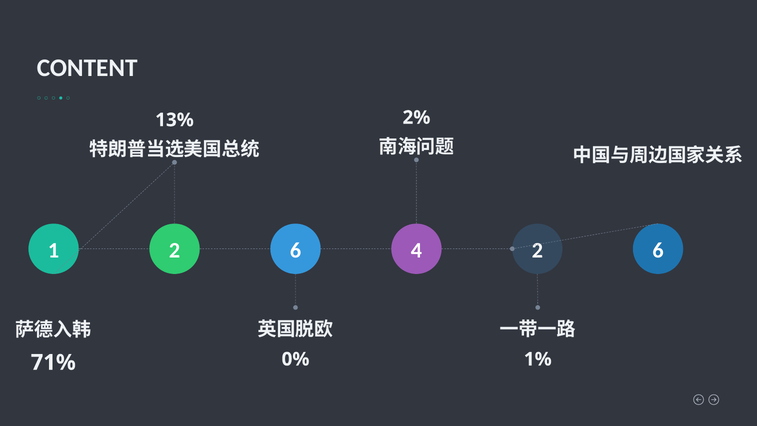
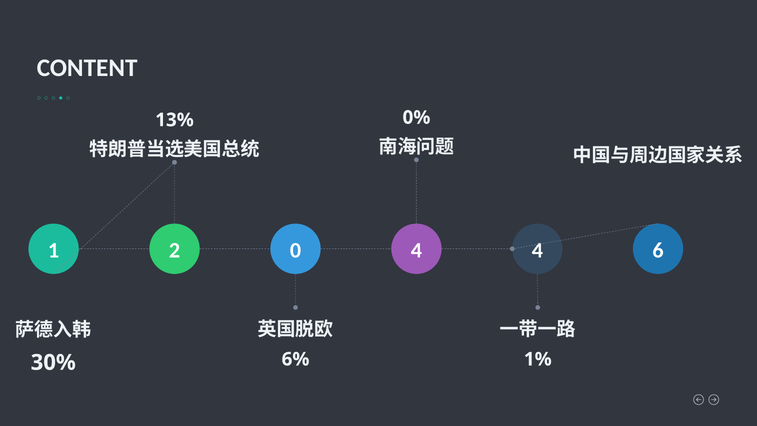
2%: 2% -> 0%
2 6: 6 -> 0
4 2: 2 -> 4
0%: 0% -> 6%
71%: 71% -> 30%
